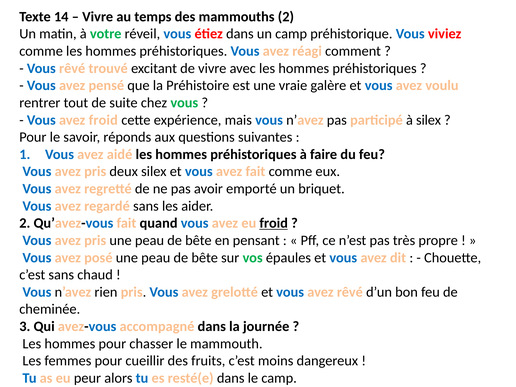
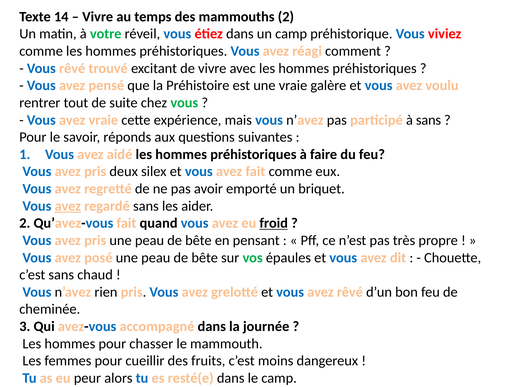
avez froid: froid -> vraie
à silex: silex -> sans
avez at (68, 206) underline: none -> present
